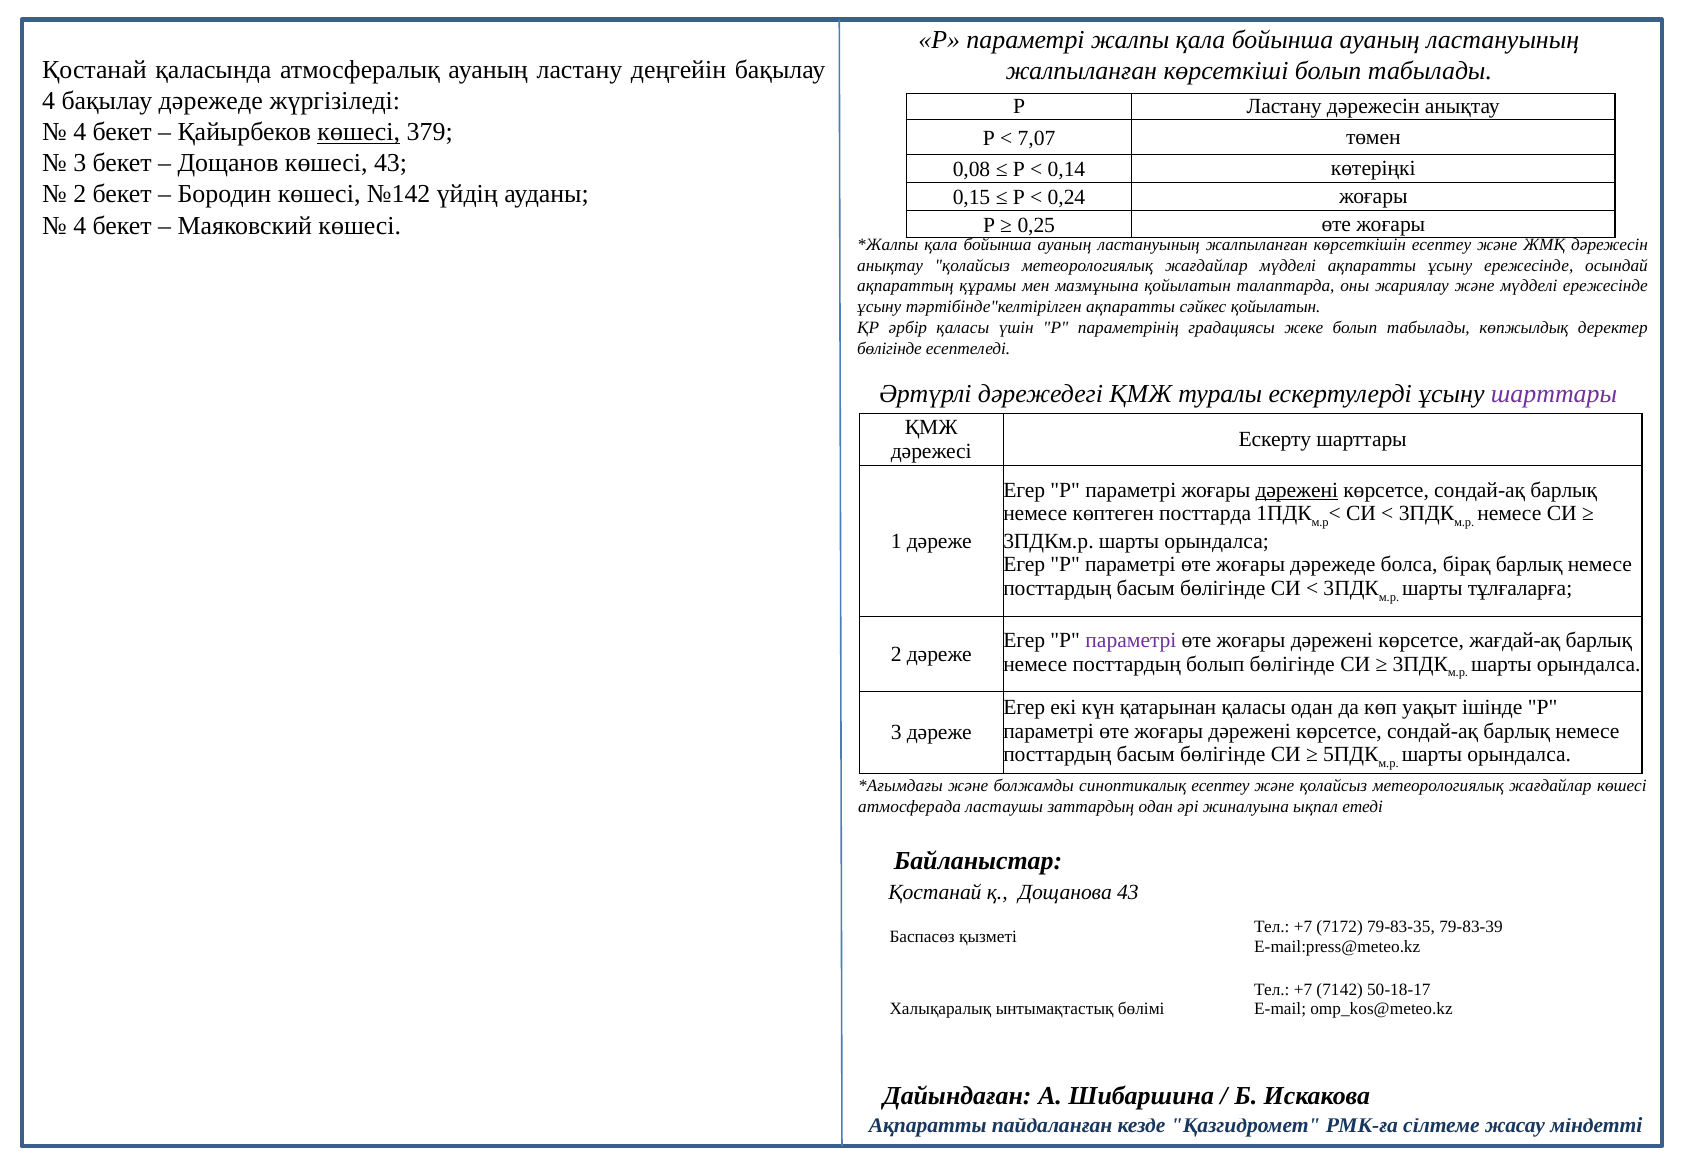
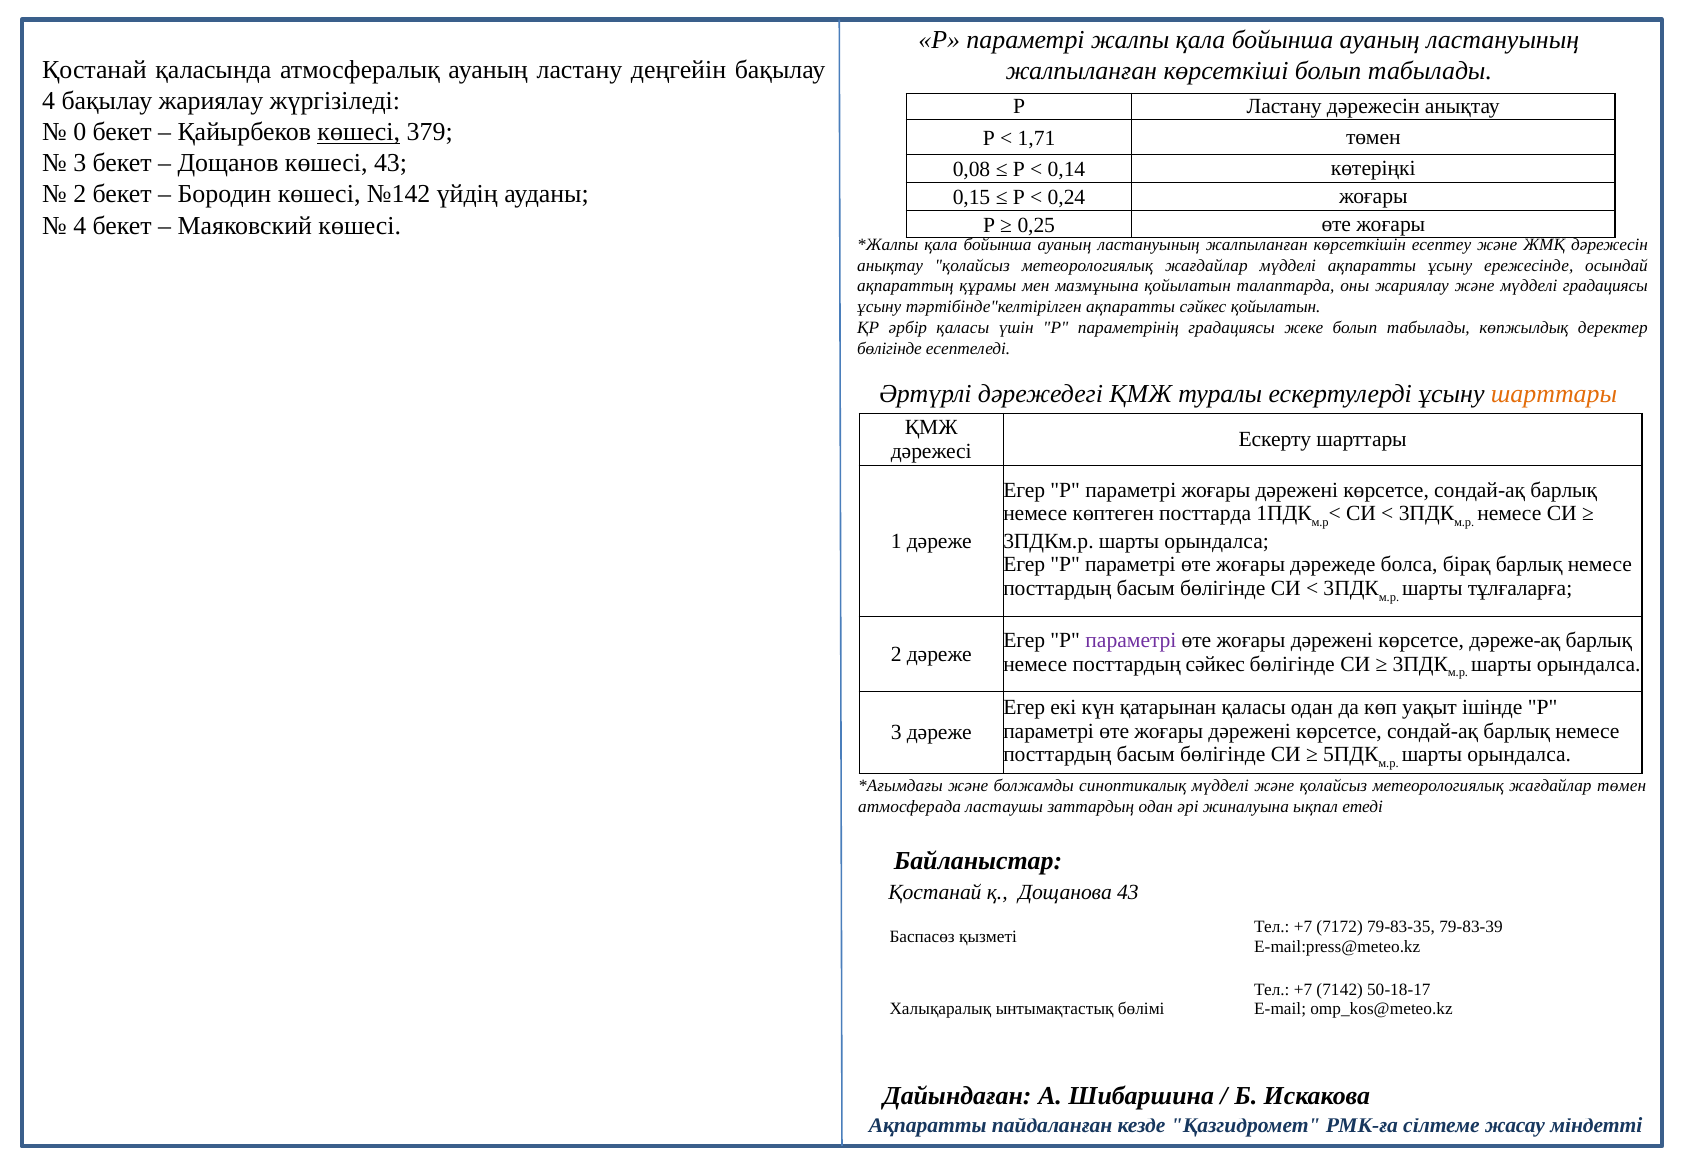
бақылау дәрежеде: дәрежеде -> жариялау
4 at (80, 132): 4 -> 0
7,07: 7,07 -> 1,71
мүдделі ережесінде: ережесінде -> градациясы
шарттары at (1554, 394) colour: purple -> orange
дәрежені at (1297, 490) underline: present -> none
жағдай-ақ: жағдай-ақ -> дәреже-ақ
посттардың болып: болып -> сәйкес
синоптикалық есептеу: есептеу -> мүдделі
жағдайлар көшесі: көшесі -> төмен
